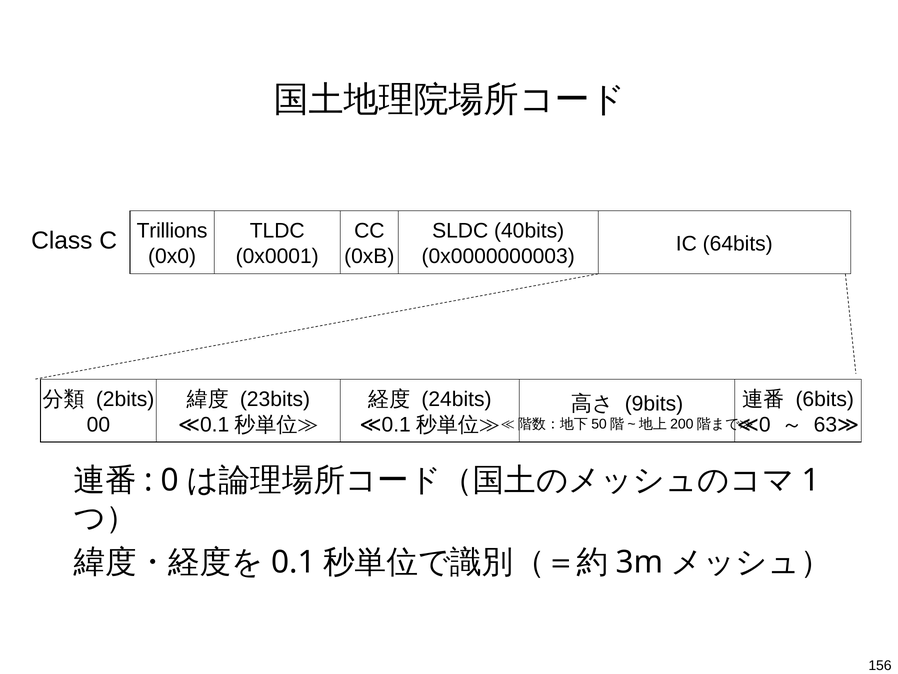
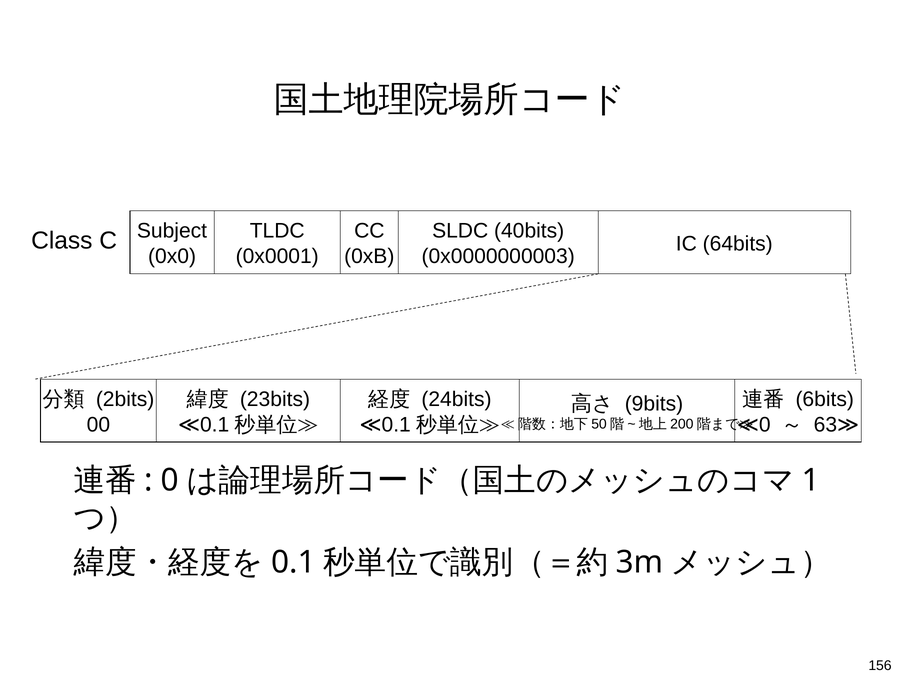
Trillions: Trillions -> Subject
